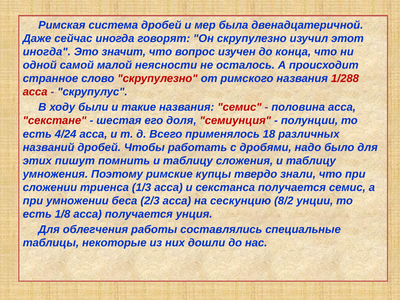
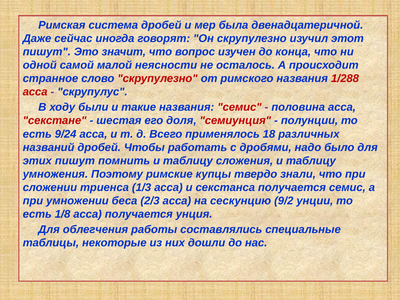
иногда at (47, 52): иногда -> пишут
4/24: 4/24 -> 9/24
8/2: 8/2 -> 9/2
